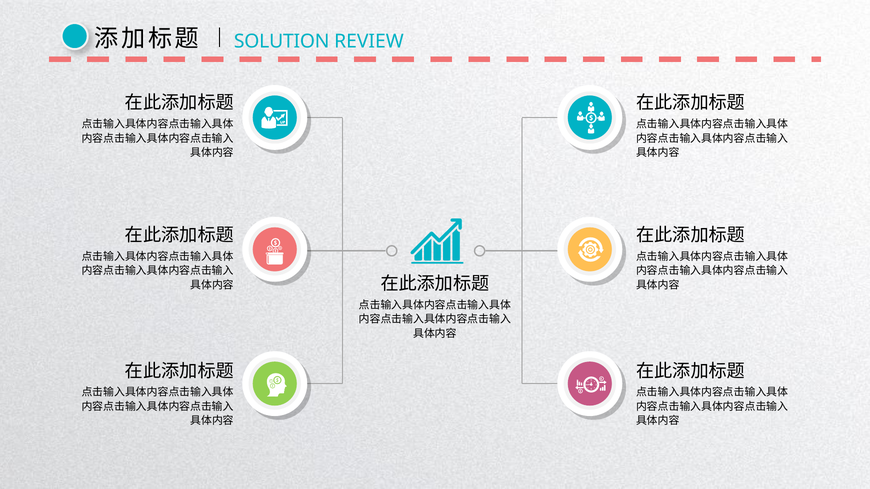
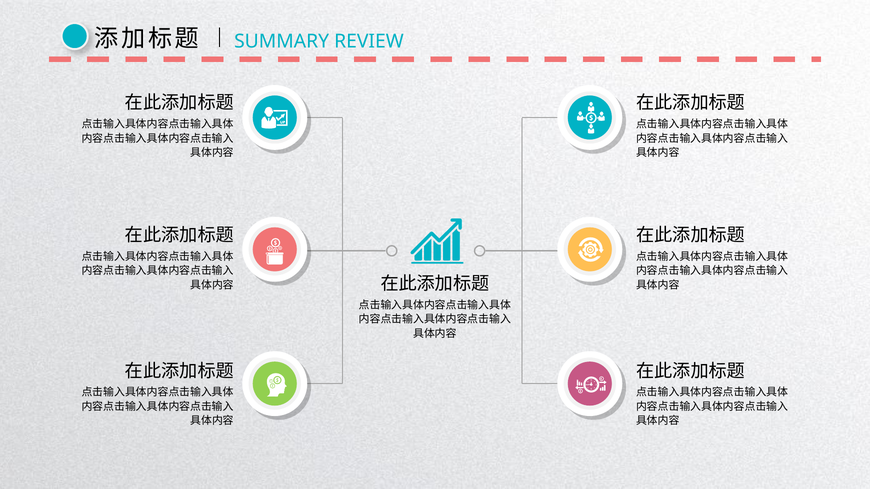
SOLUTION: SOLUTION -> SUMMARY
